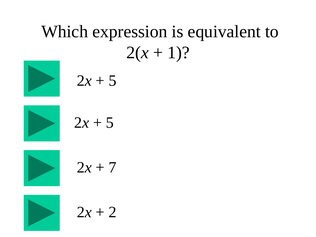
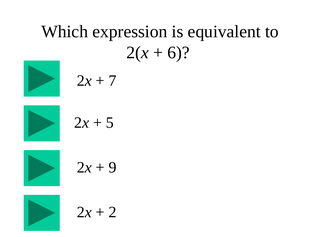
1: 1 -> 6
5 at (112, 81): 5 -> 7
7: 7 -> 9
